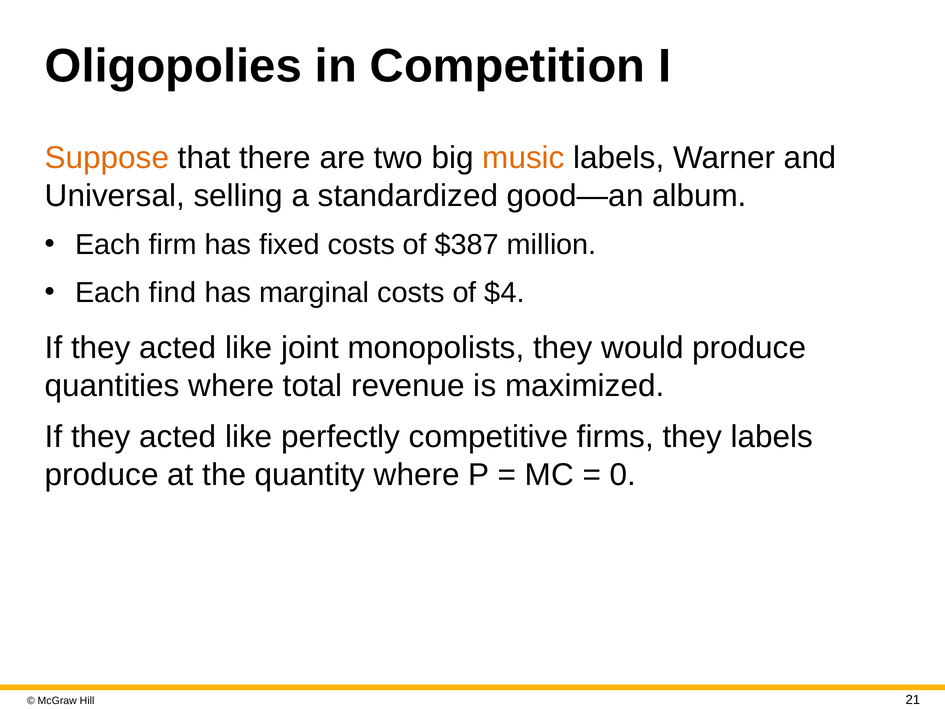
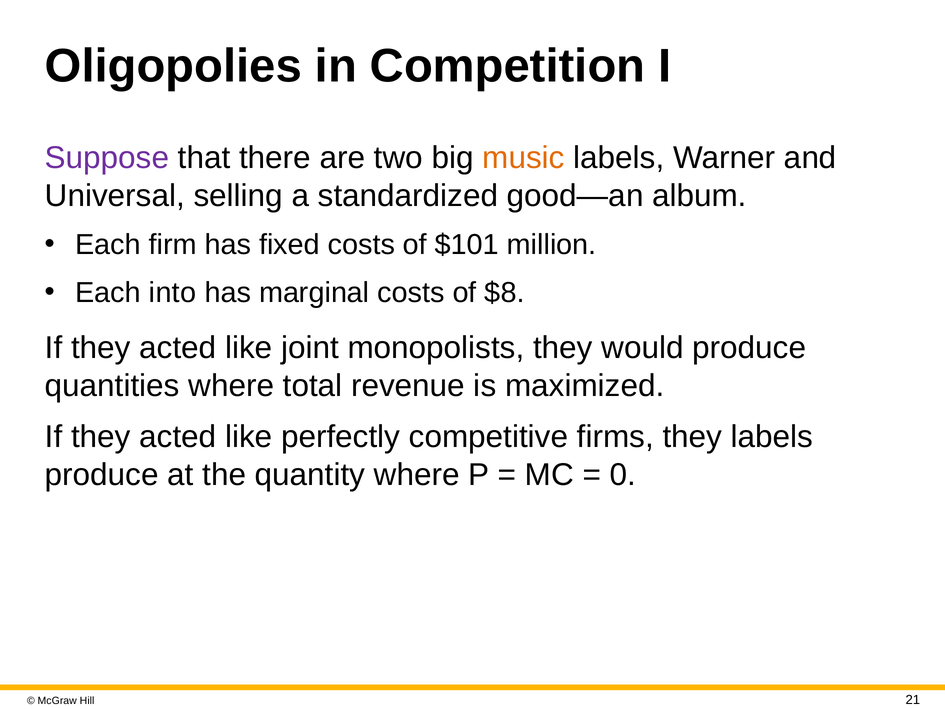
Suppose colour: orange -> purple
$387: $387 -> $101
find: find -> into
$4: $4 -> $8
